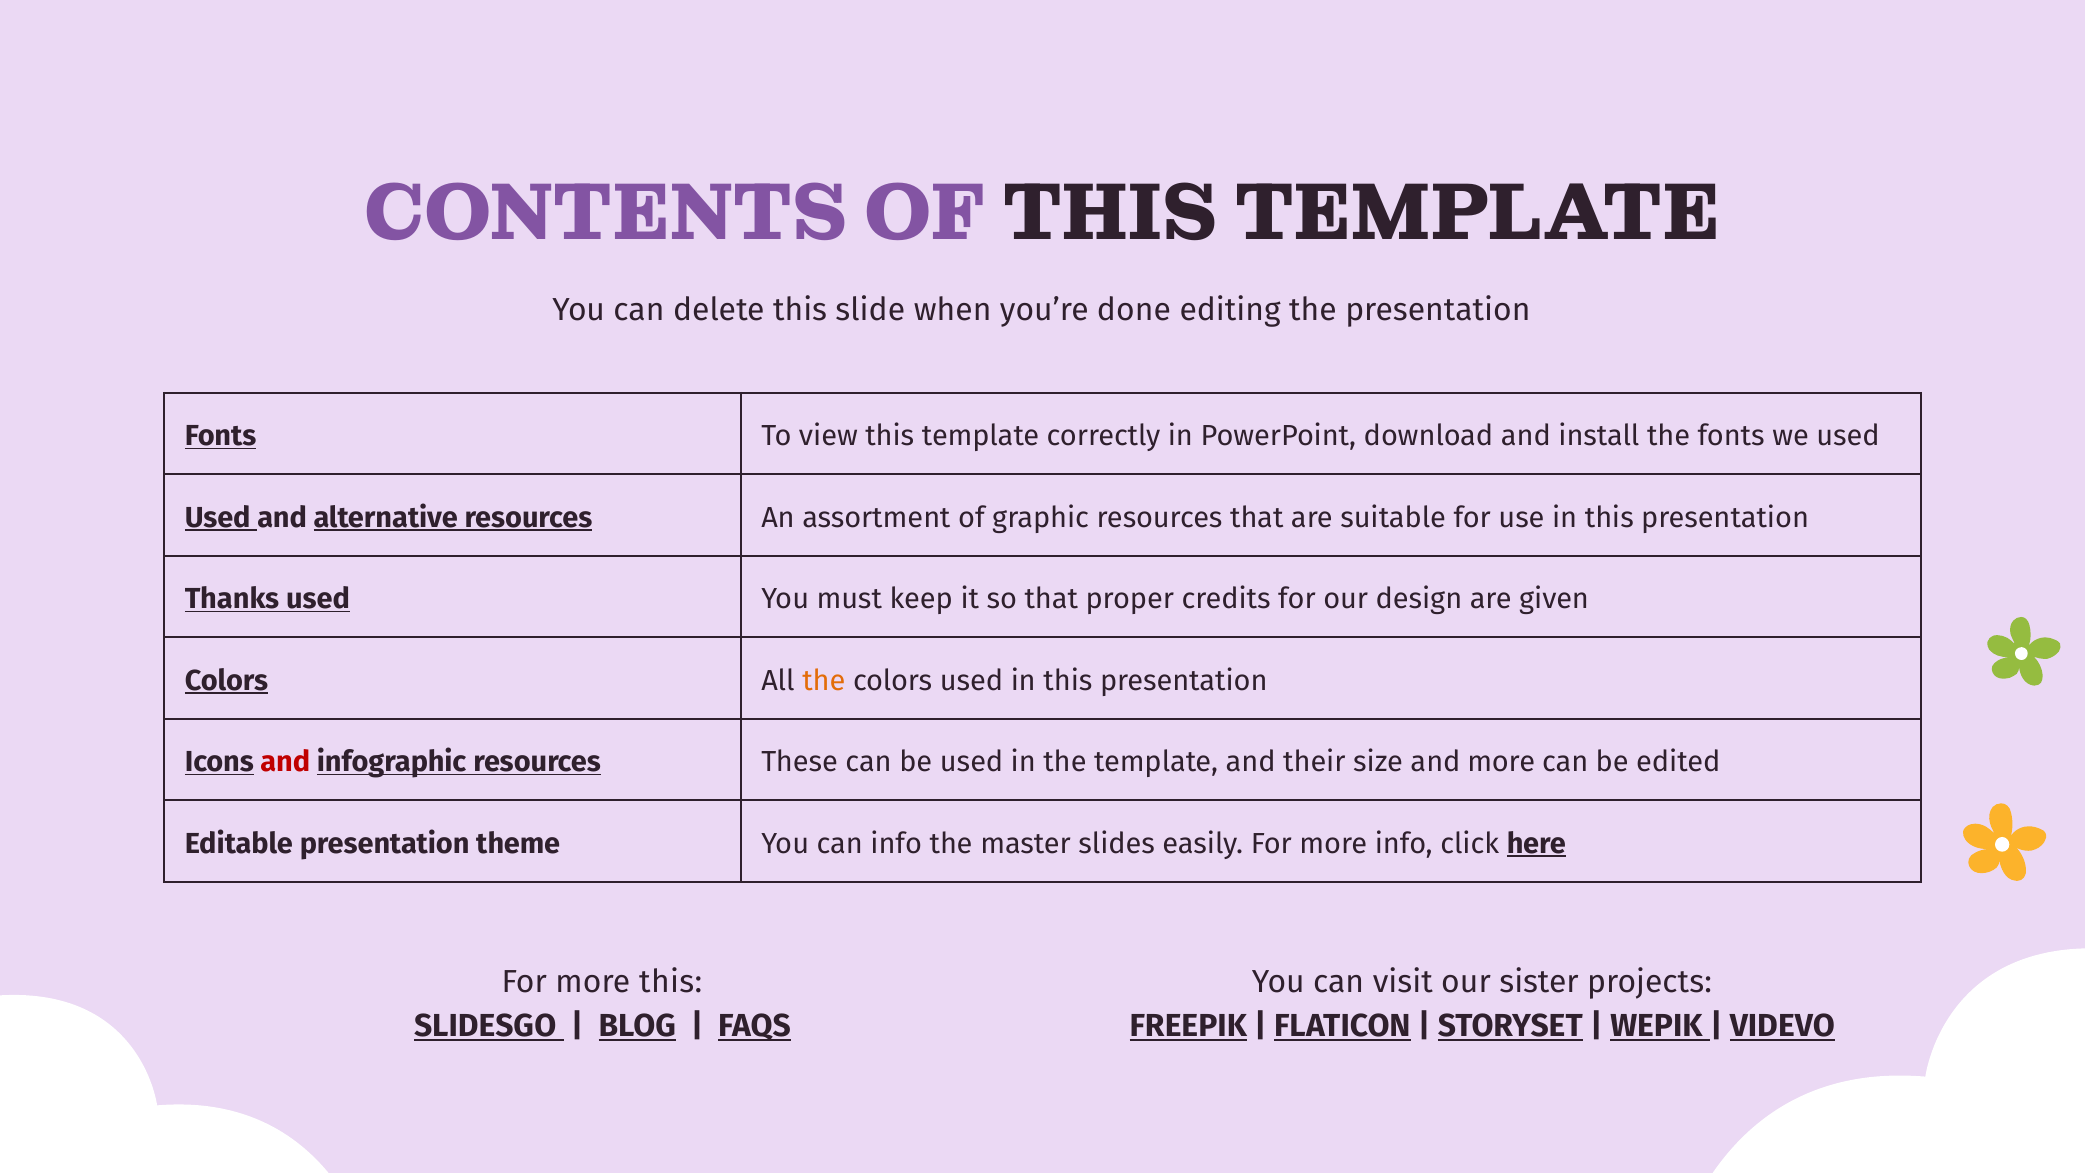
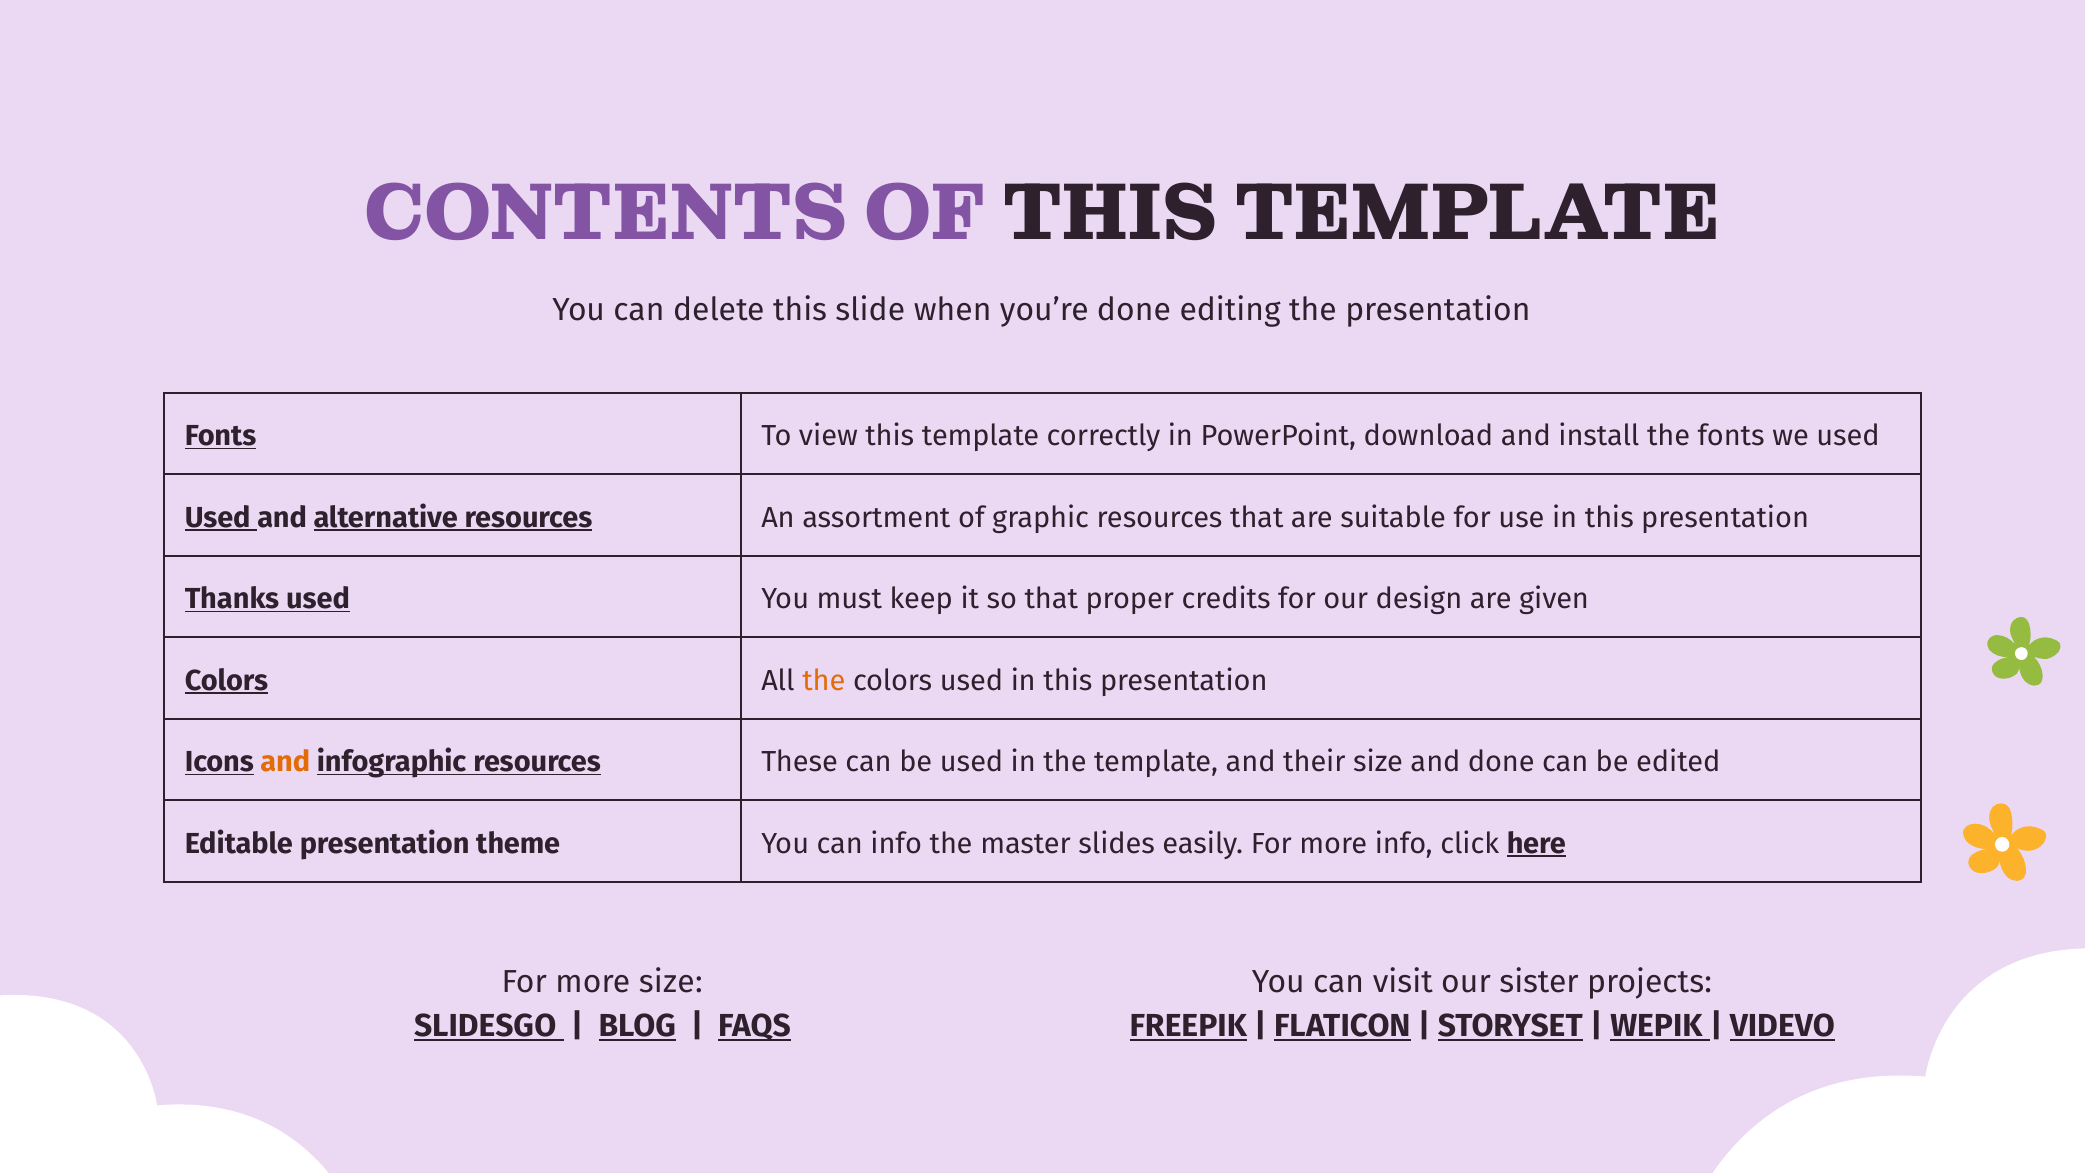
and at (285, 762) colour: red -> orange
and more: more -> done
more this: this -> size
